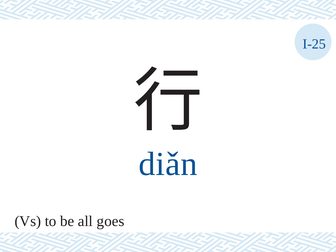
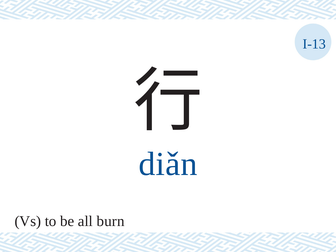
I-25: I-25 -> I-13
goes: goes -> burn
